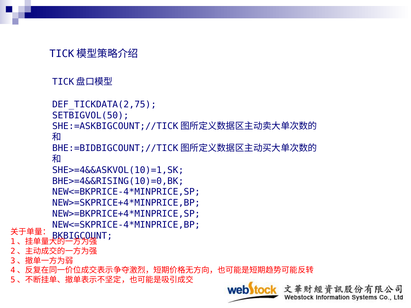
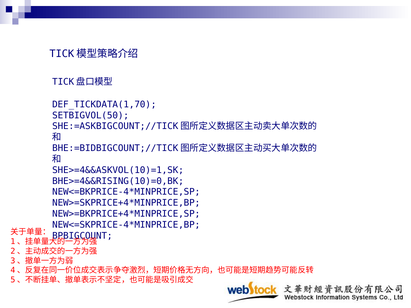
DEF_TICKDATA(2,75: DEF_TICKDATA(2,75 -> DEF_TICKDATA(1,70
BKBIGCOUNT: BKBIGCOUNT -> BPBIGCOUNT
